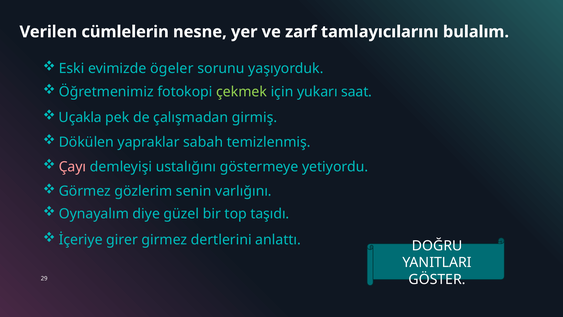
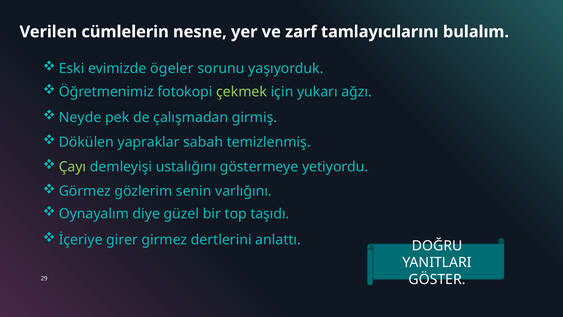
saat: saat -> ağzı
Uçakla: Uçakla -> Neyde
Çayı colour: pink -> light green
